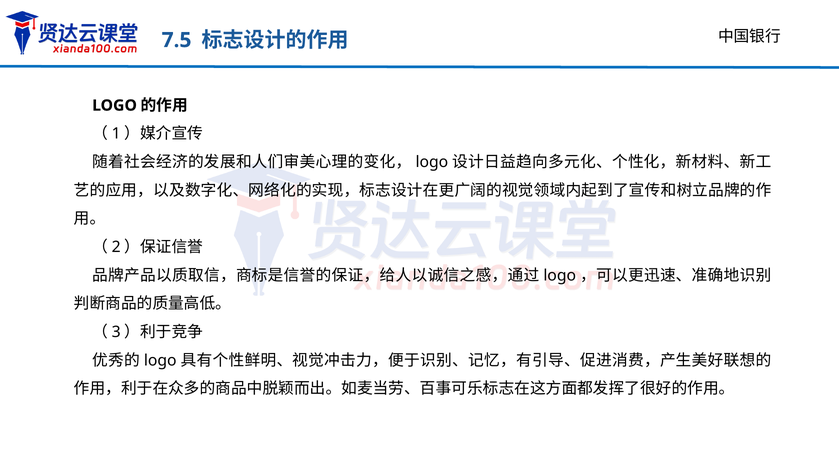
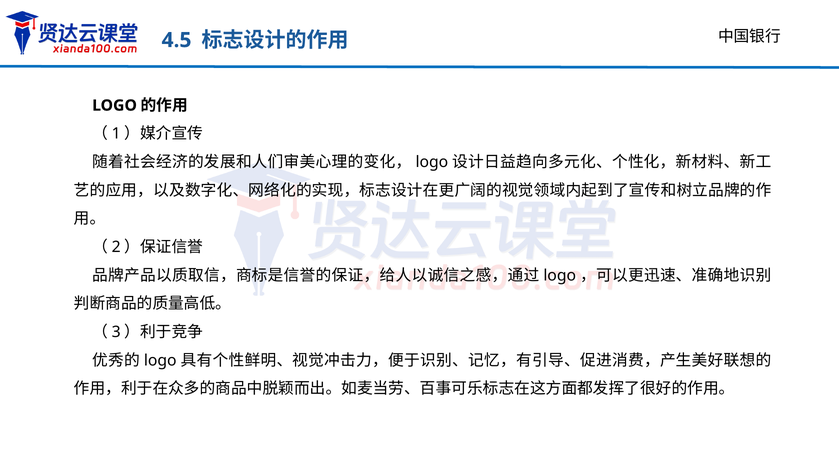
7.5: 7.5 -> 4.5
